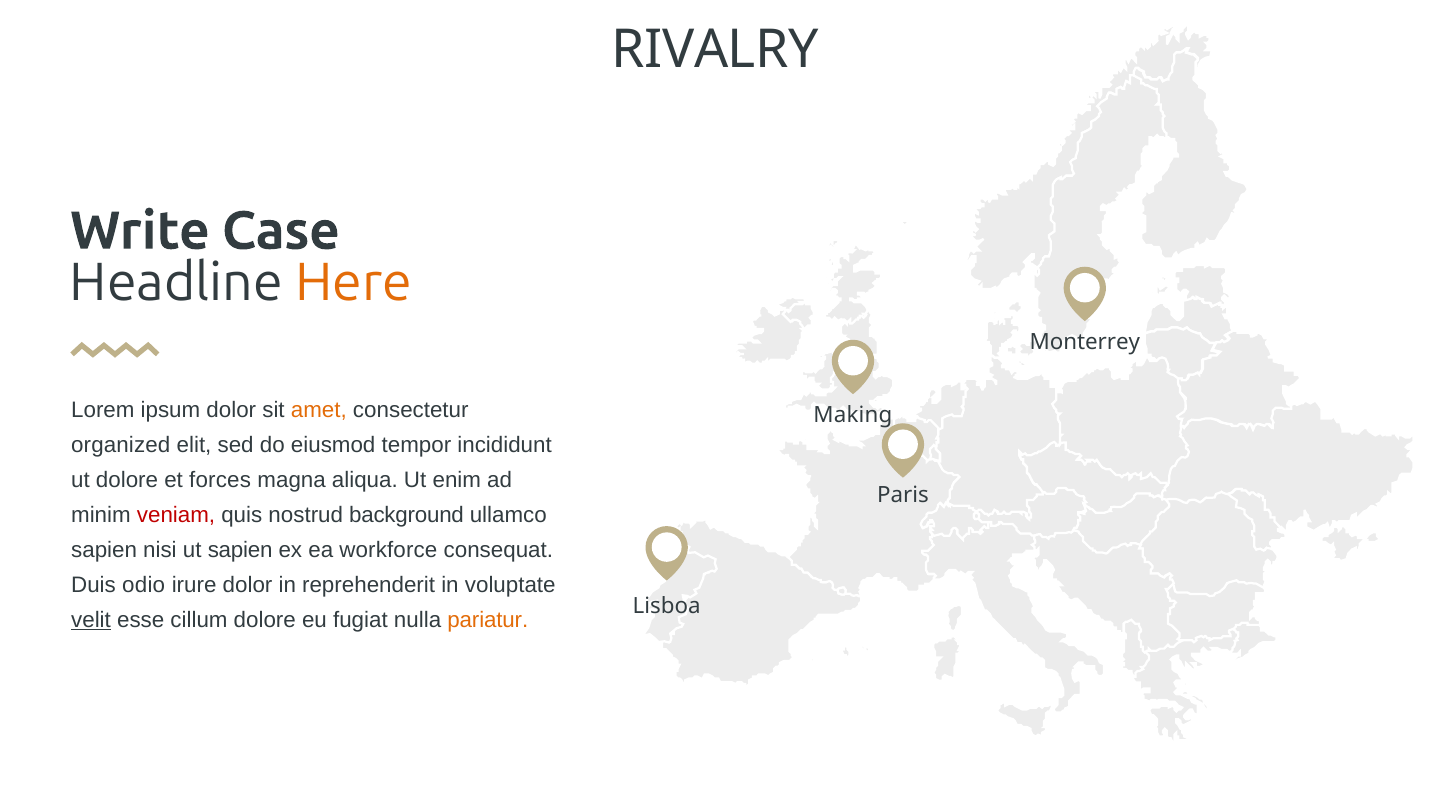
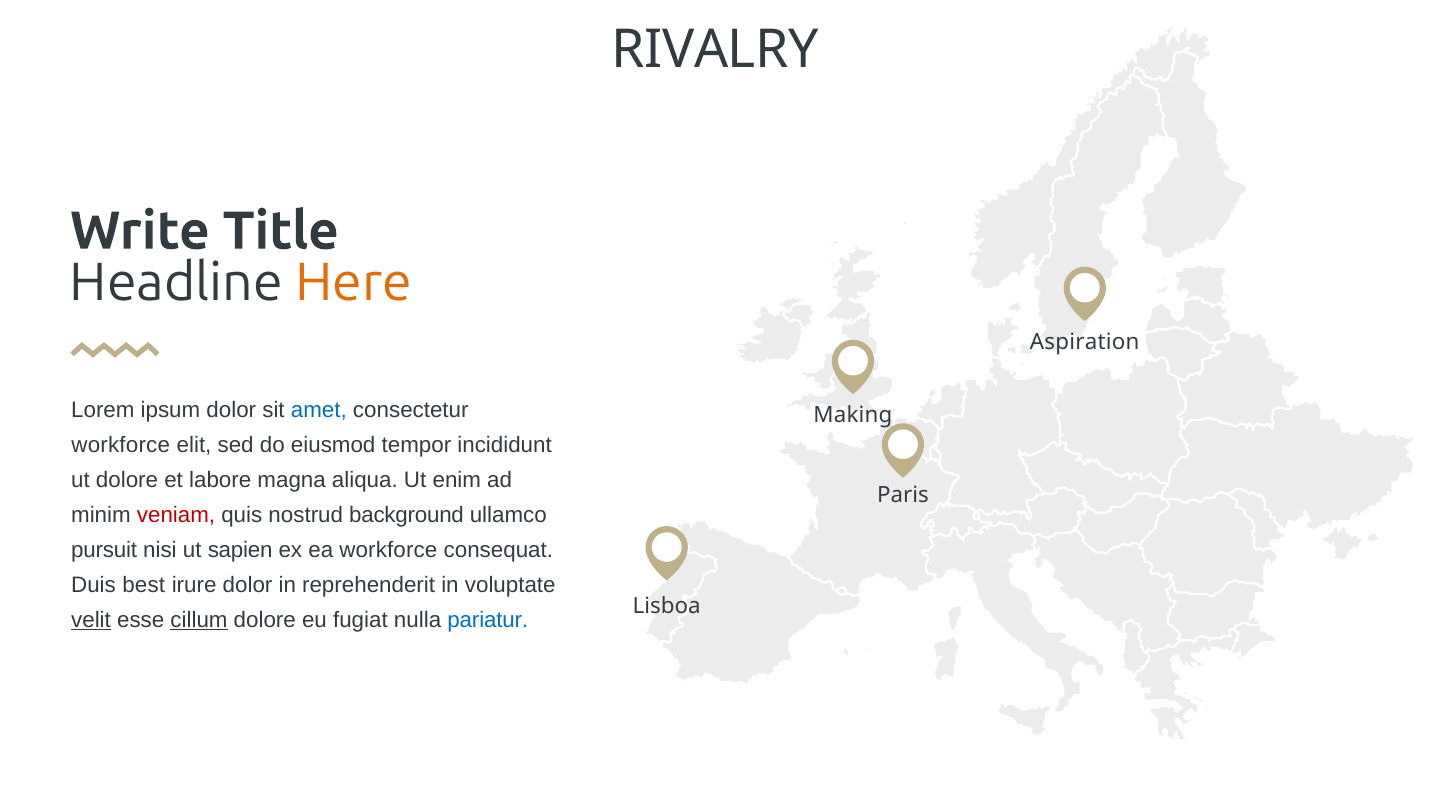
Case: Case -> Title
Monterrey: Monterrey -> Aspiration
amet colour: orange -> blue
organized at (121, 445): organized -> workforce
forces: forces -> labore
sapien at (104, 550): sapien -> pursuit
odio: odio -> best
cillum underline: none -> present
pariatur colour: orange -> blue
